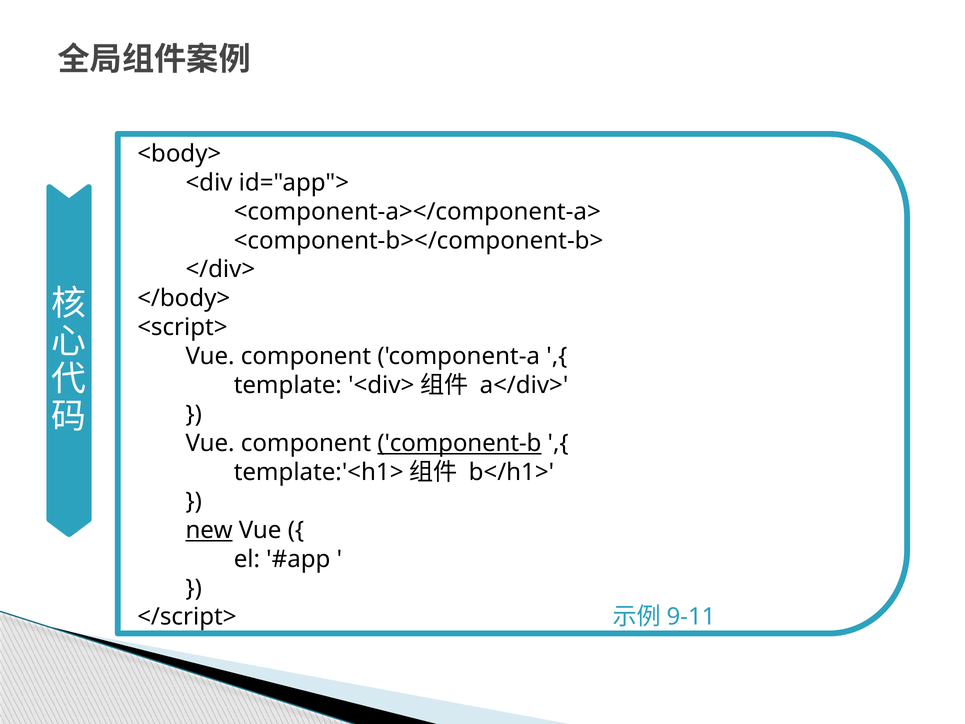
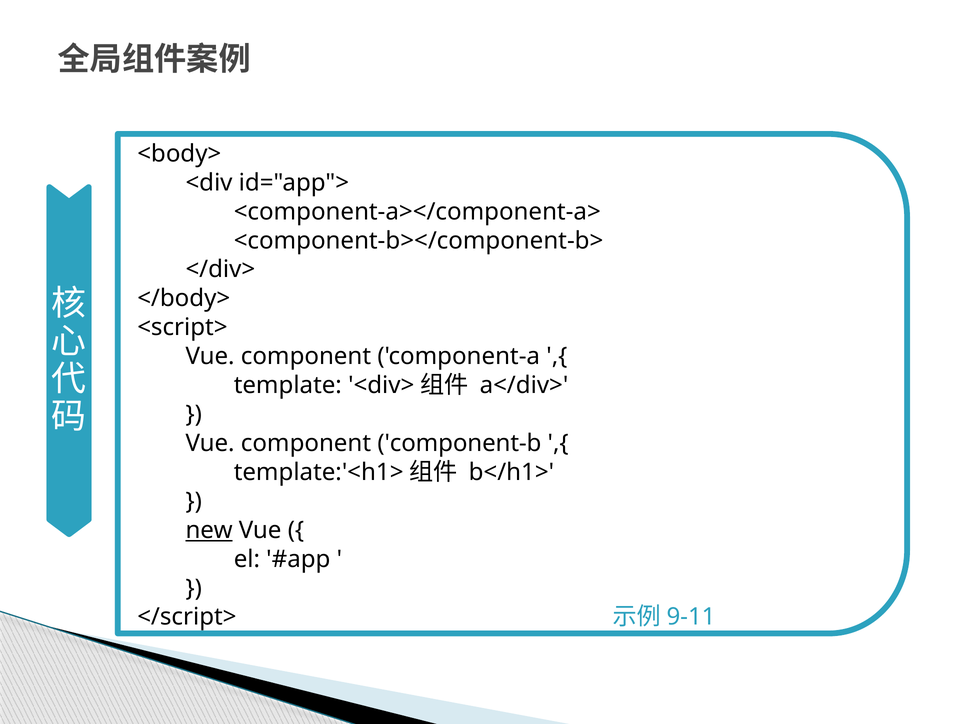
component-b underline: present -> none
